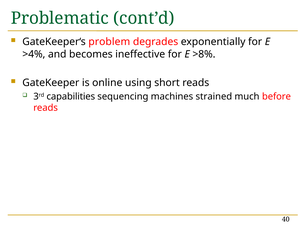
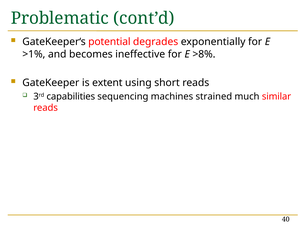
problem: problem -> potential
>4%: >4% -> >1%
online: online -> extent
before: before -> similar
